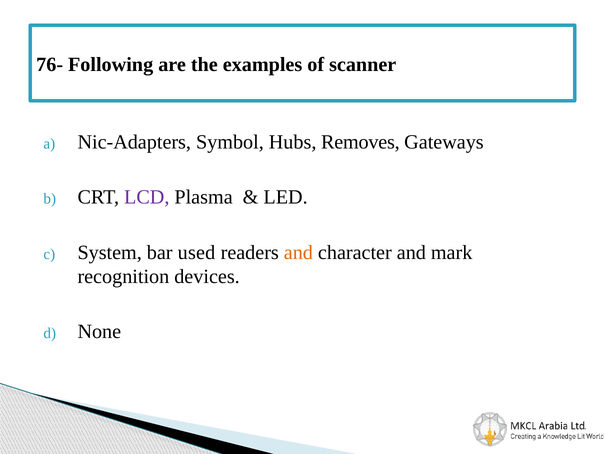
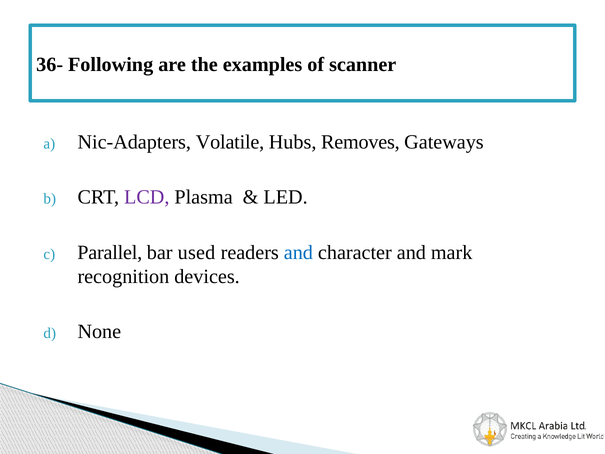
76-: 76- -> 36-
Symbol: Symbol -> Volatile
System: System -> Parallel
and at (298, 252) colour: orange -> blue
